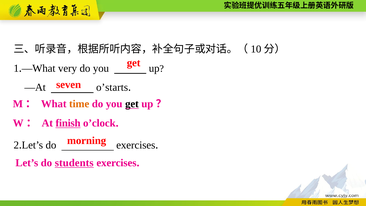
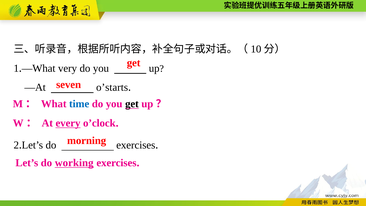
time colour: orange -> blue
finish: finish -> every
students: students -> working
